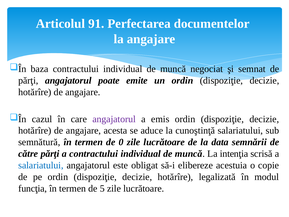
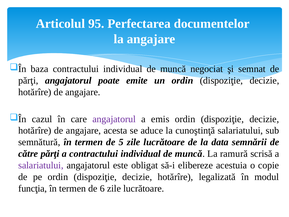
91: 91 -> 95
0: 0 -> 5
intenţia: intenţia -> ramură
salariatului at (41, 165) colour: blue -> purple
5: 5 -> 6
